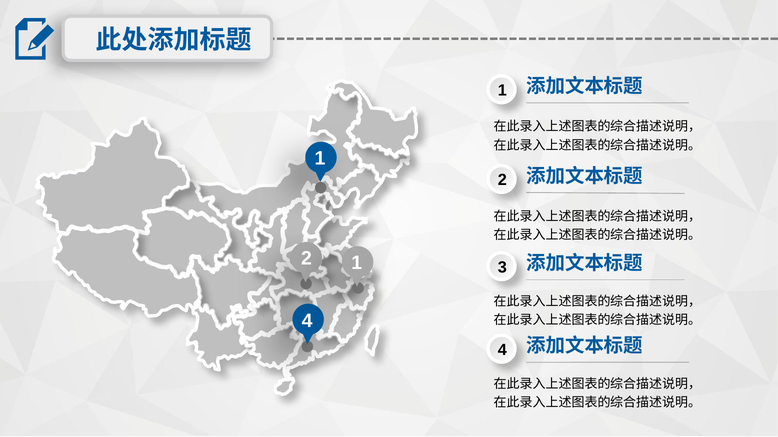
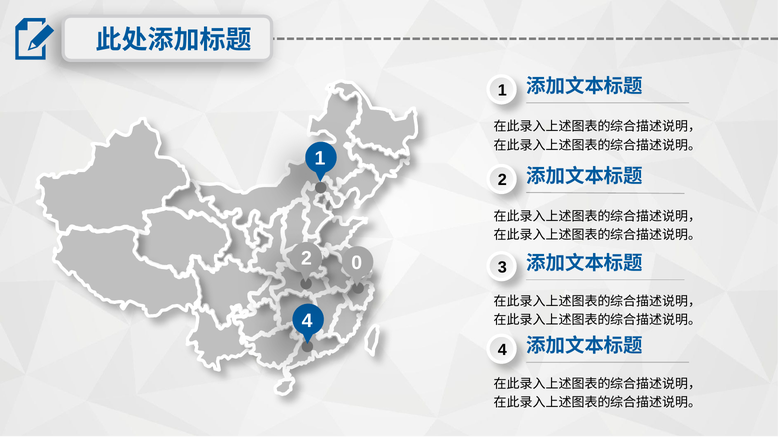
2 1: 1 -> 0
